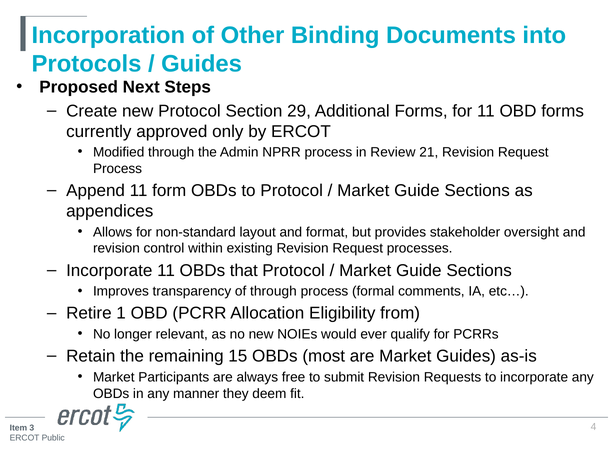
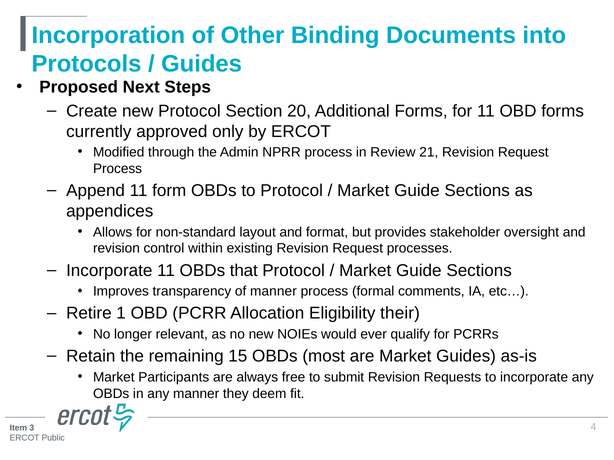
29: 29 -> 20
of through: through -> manner
from: from -> their
